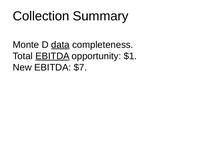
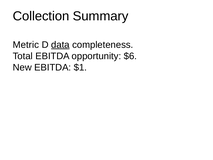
Monte: Monte -> Metric
EBITDA at (52, 56) underline: present -> none
$1: $1 -> $6
$7: $7 -> $1
